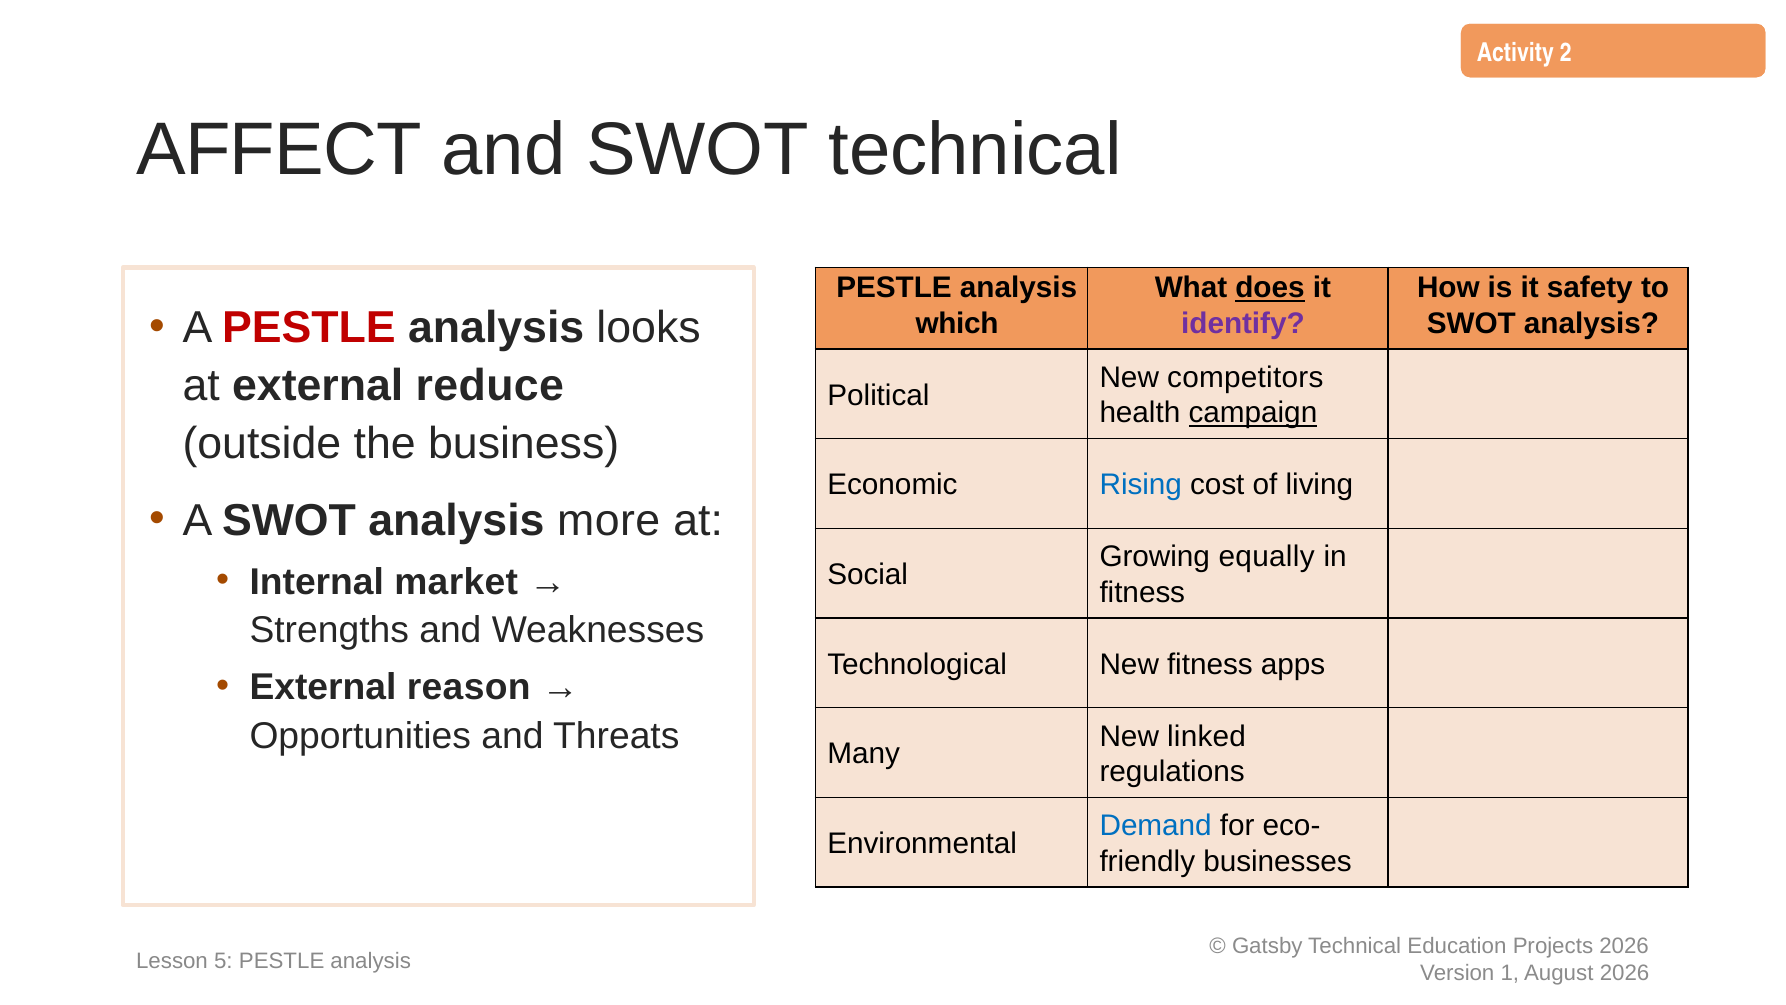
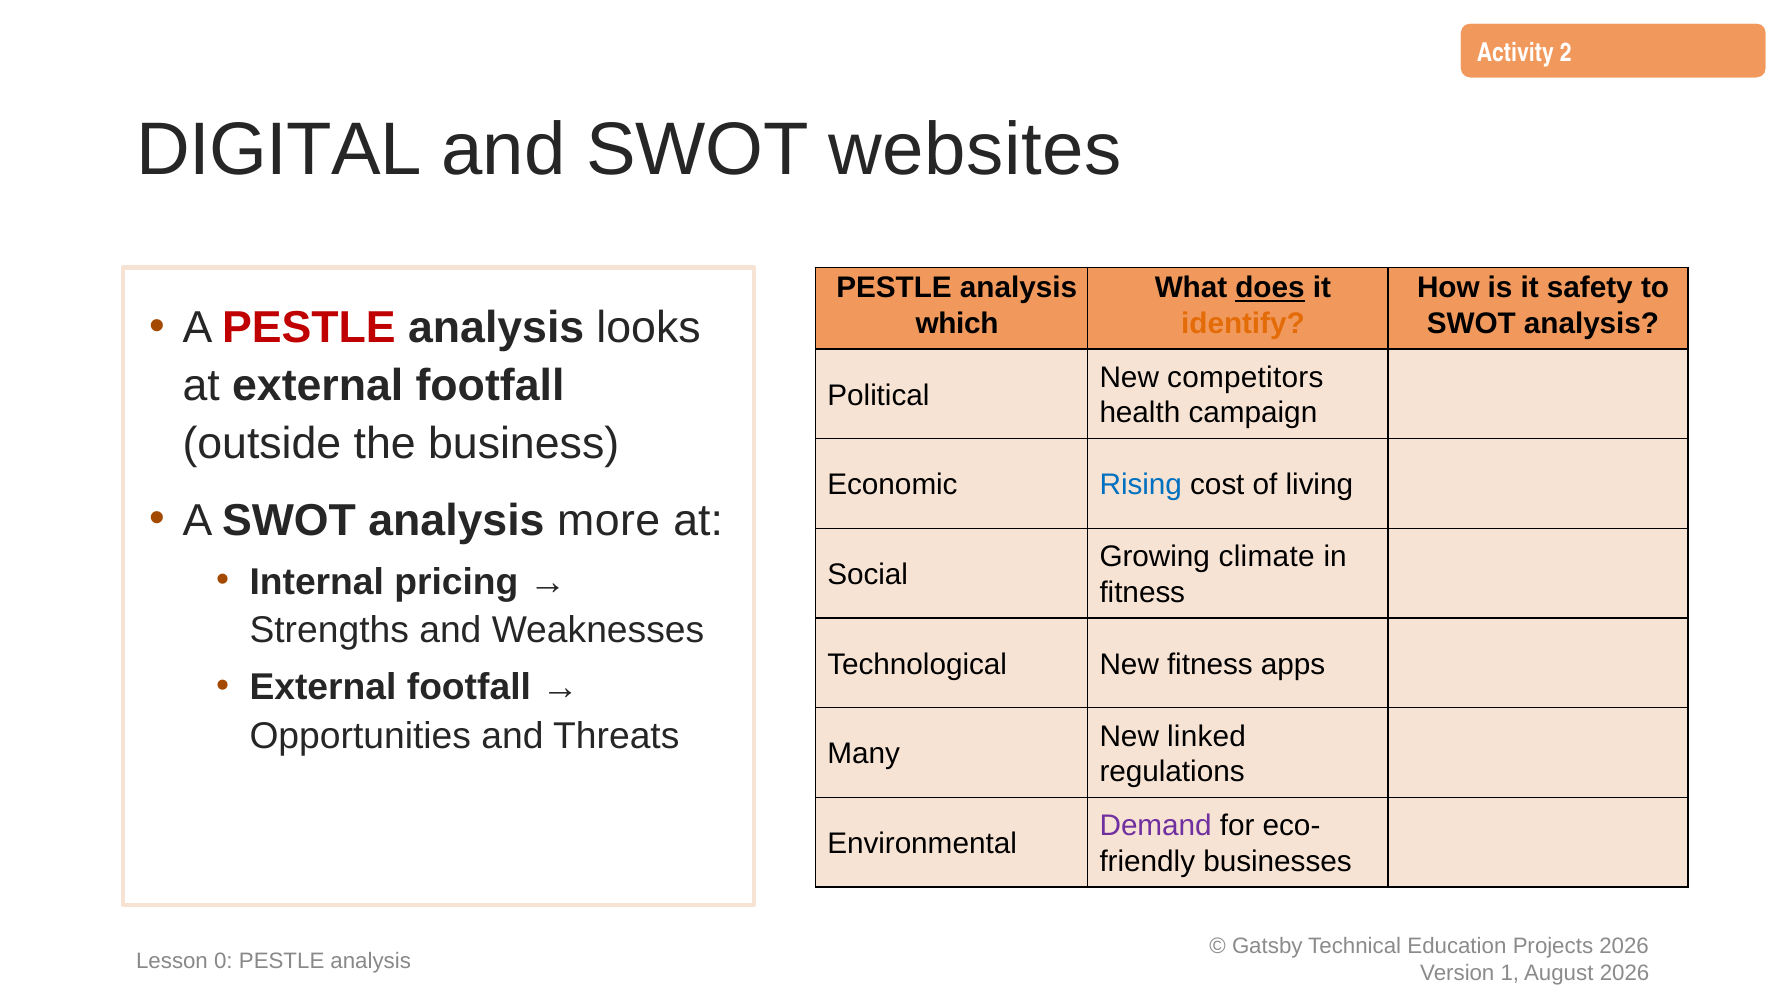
AFFECT: AFFECT -> DIGITAL
SWOT technical: technical -> websites
identify colour: purple -> orange
at external reduce: reduce -> footfall
campaign underline: present -> none
equally: equally -> climate
market: market -> pricing
reason at (469, 687): reason -> footfall
Demand colour: blue -> purple
5: 5 -> 0
